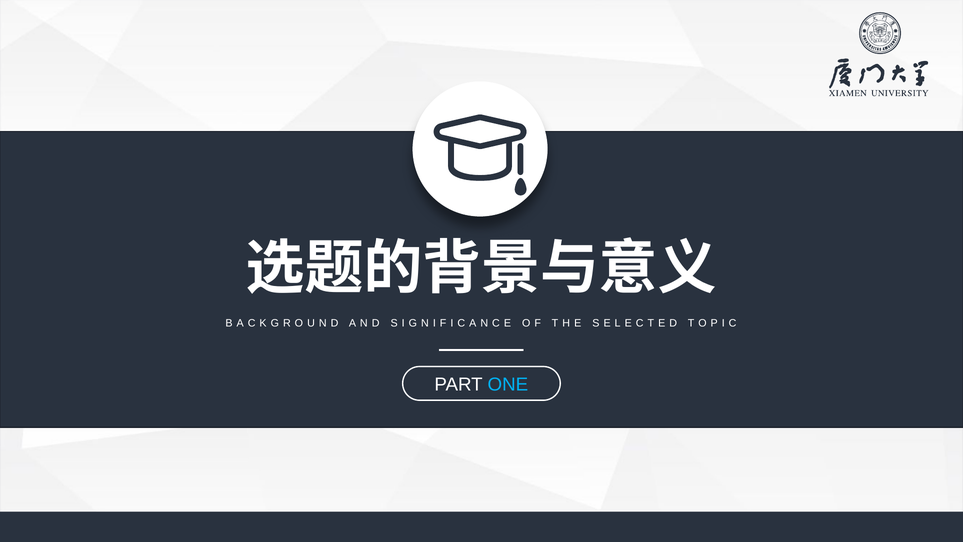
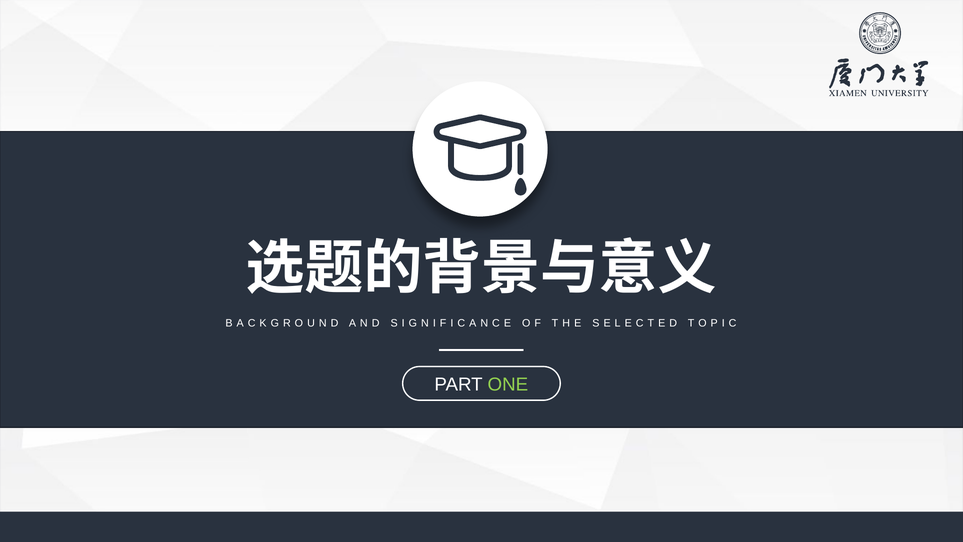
ONE colour: light blue -> light green
